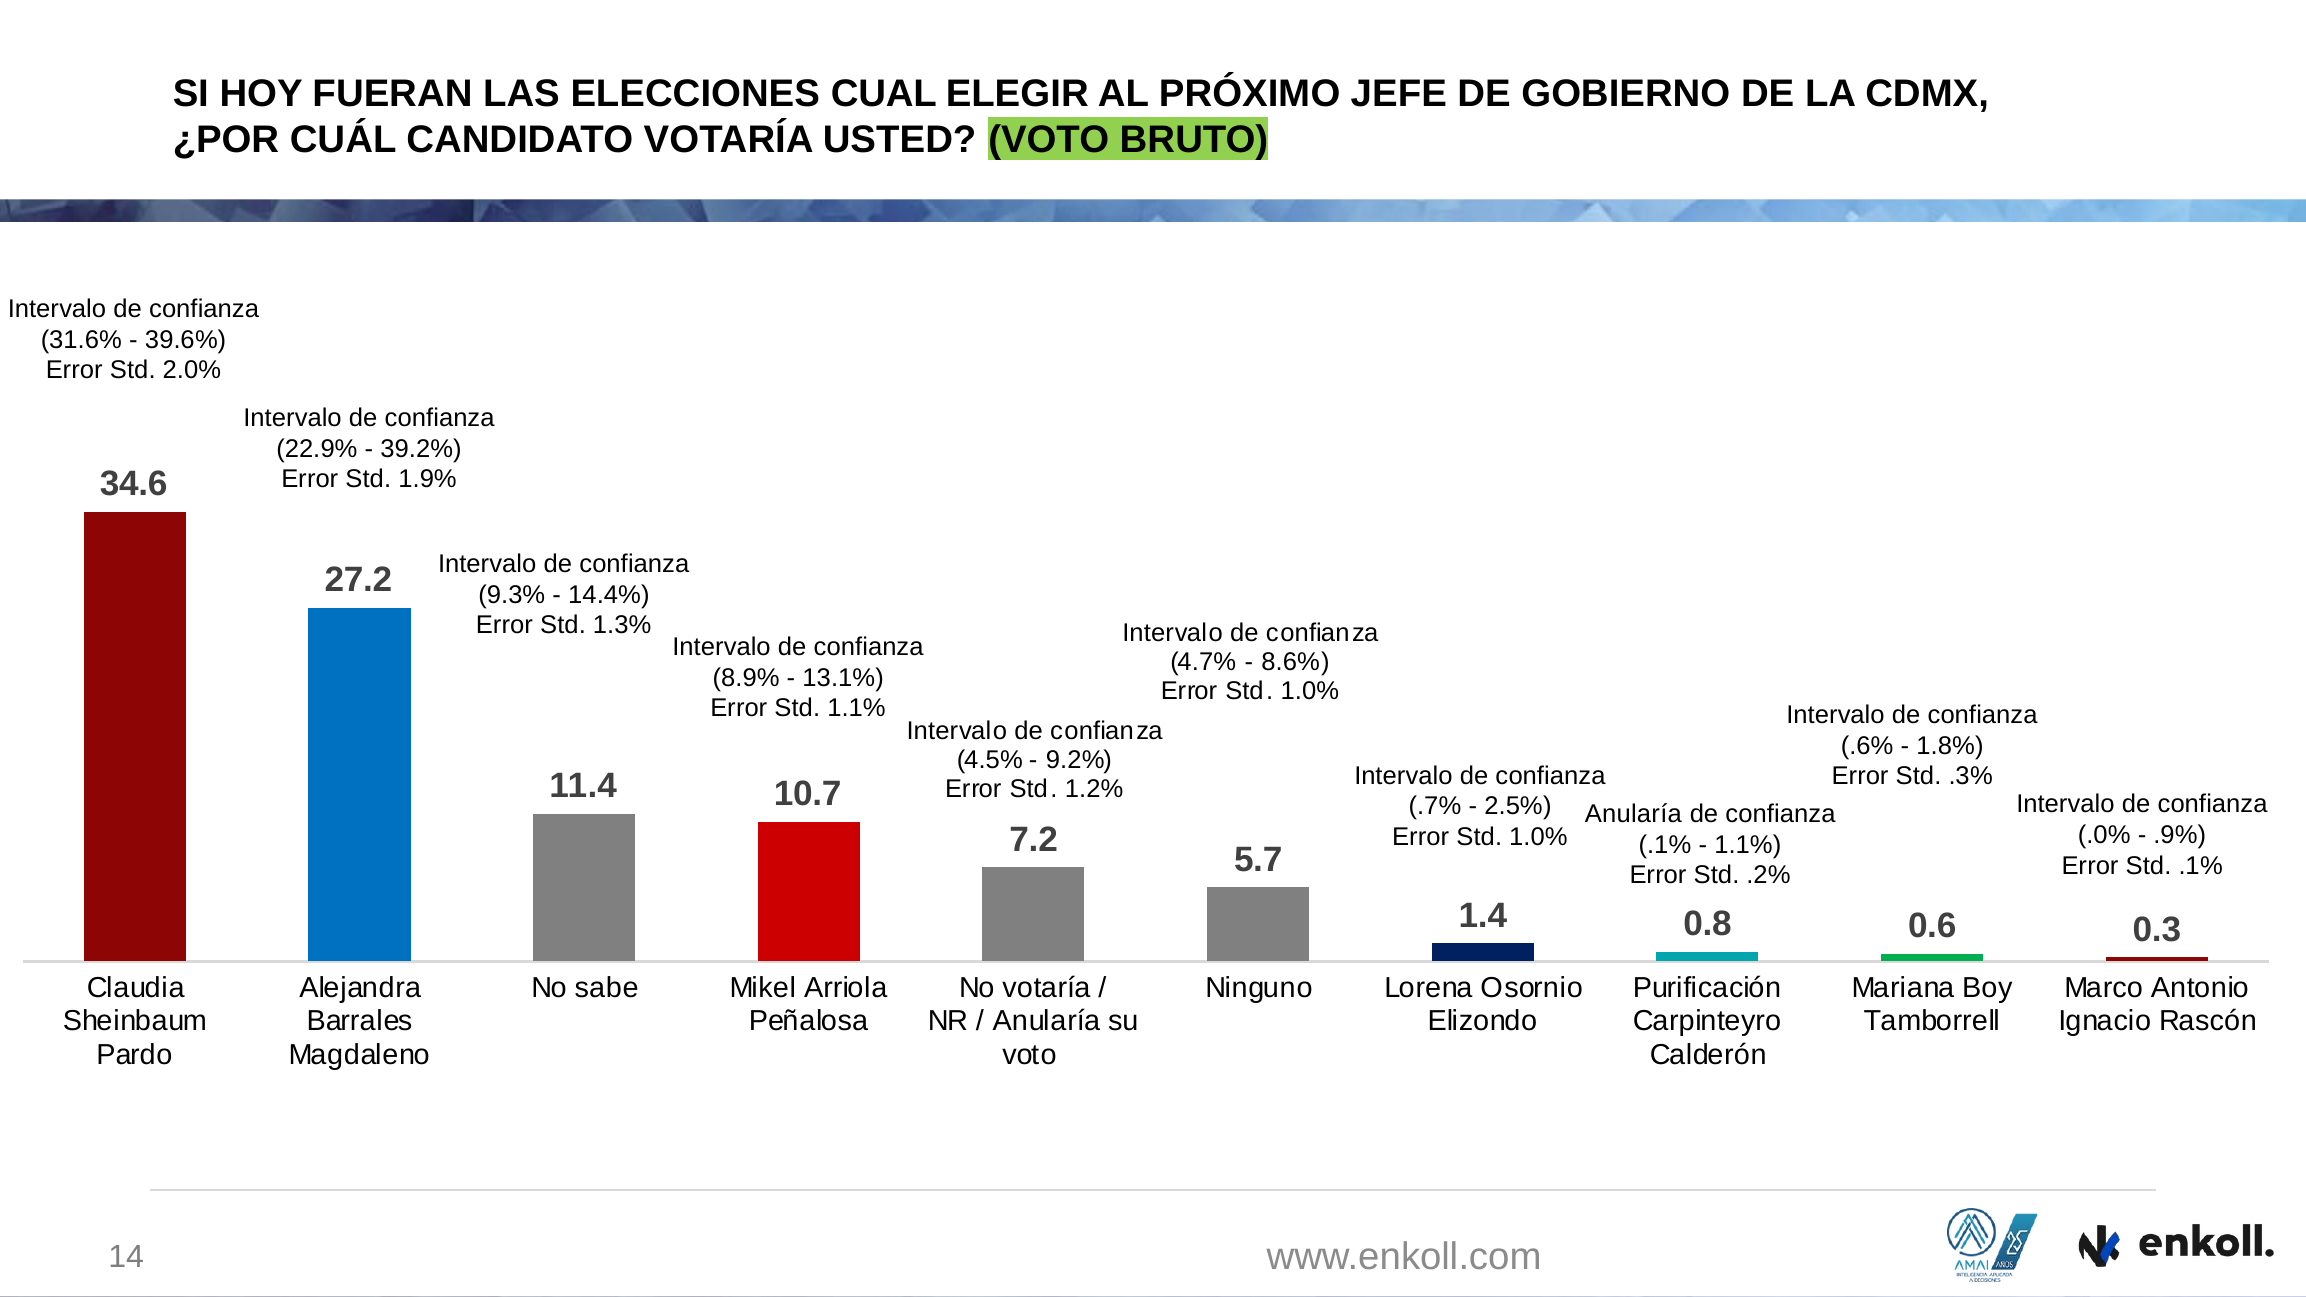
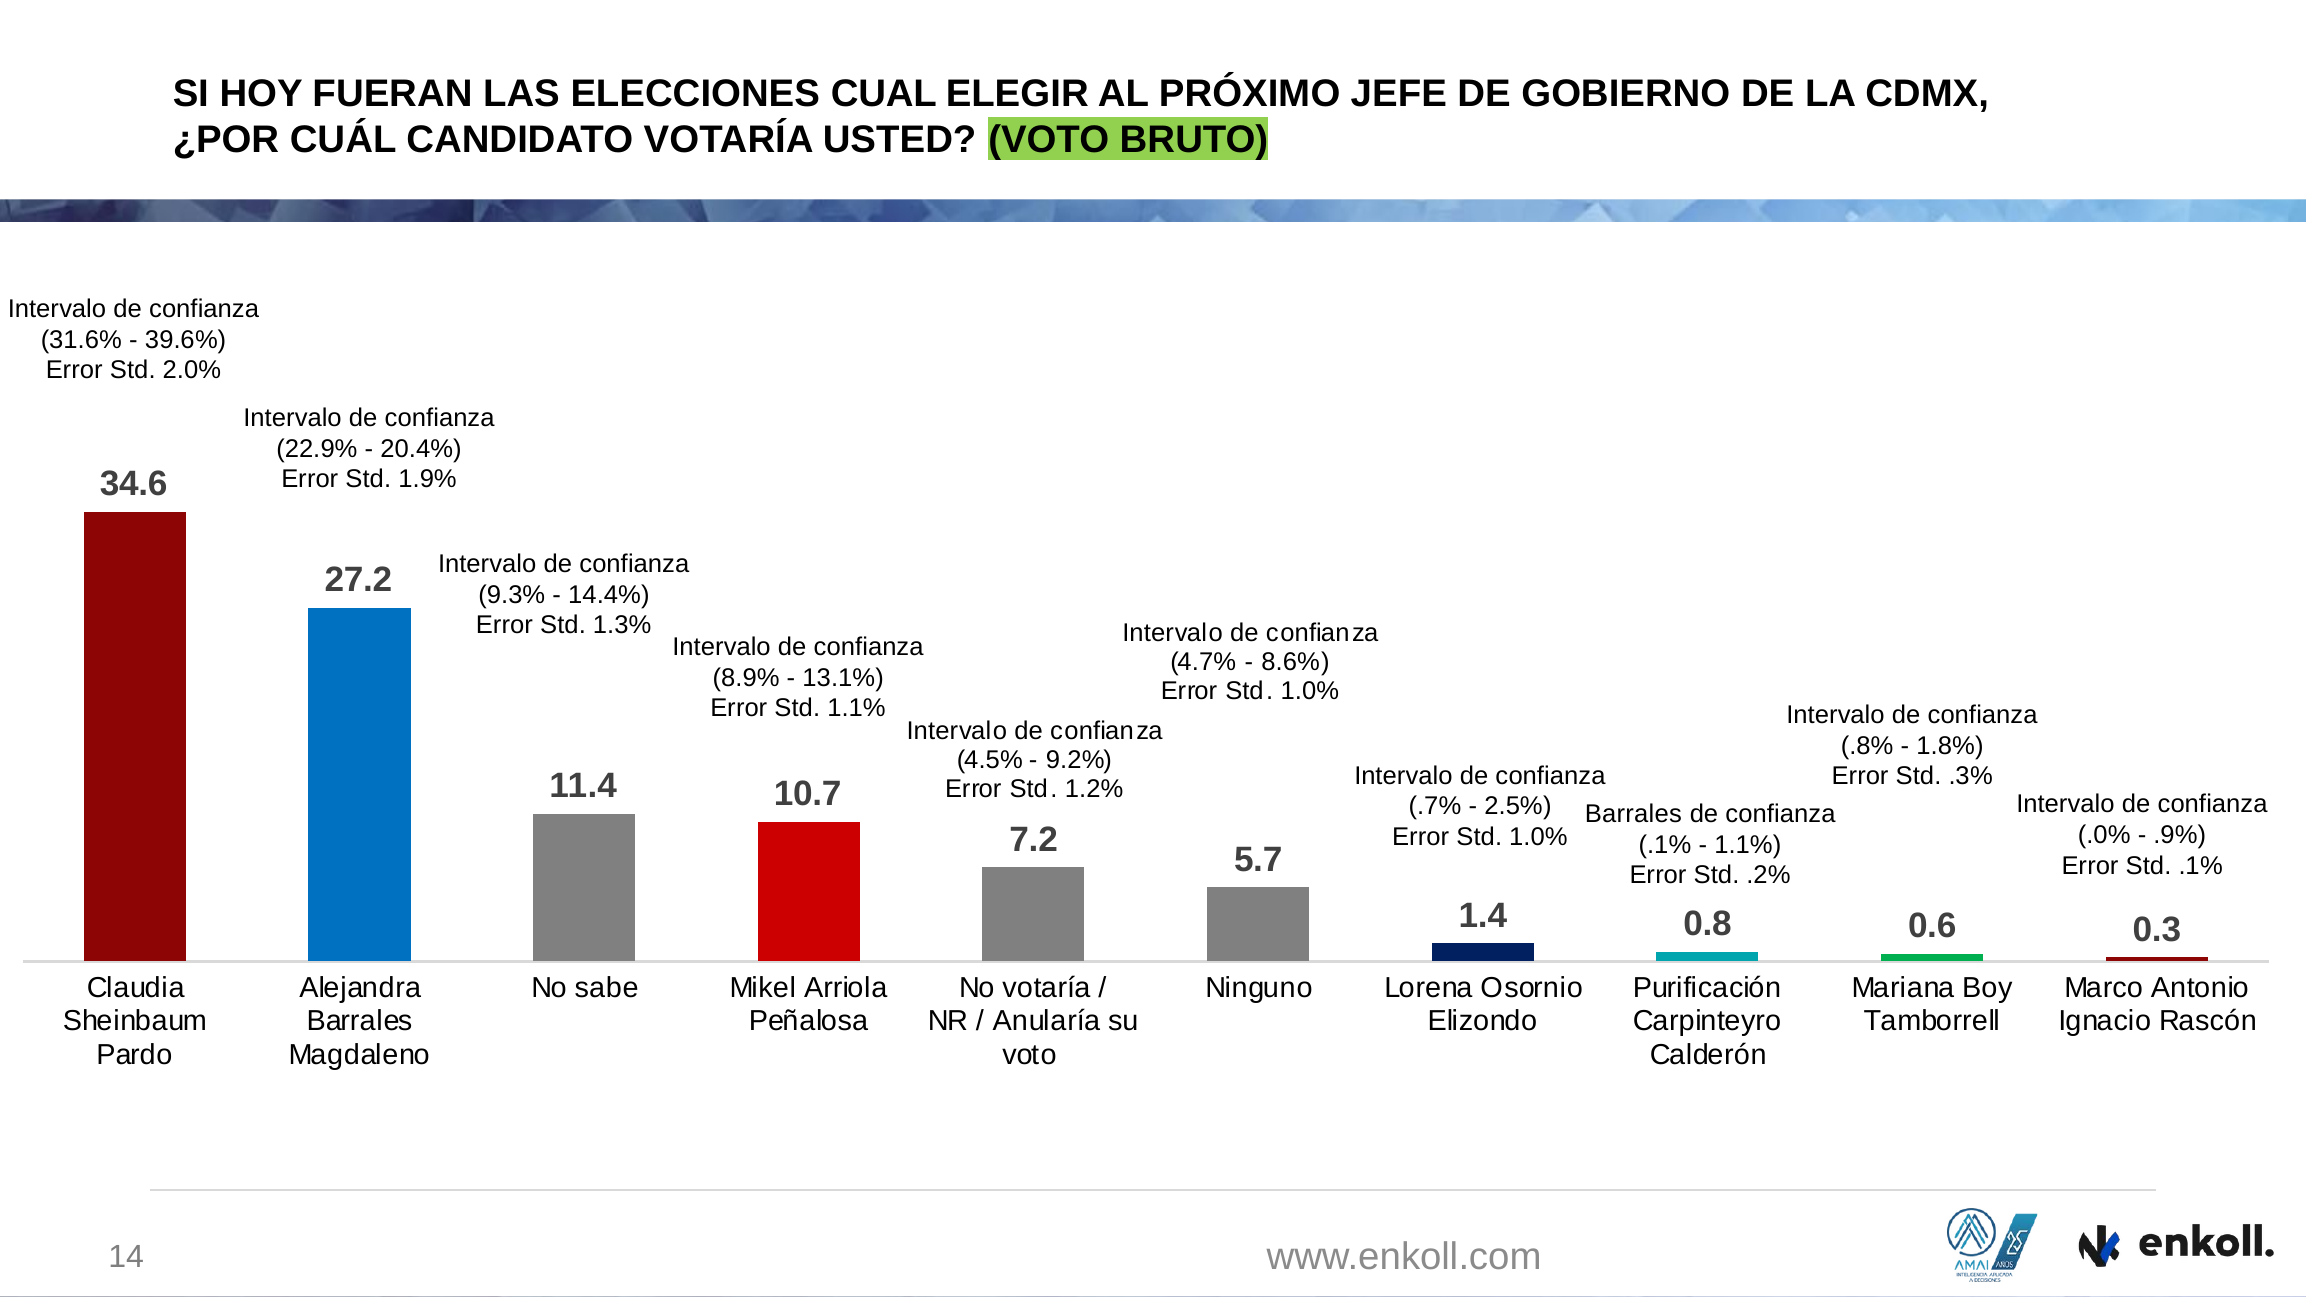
39.2%: 39.2% -> 20.4%
.6%: .6% -> .8%
Anularía at (1633, 814): Anularía -> Barrales
